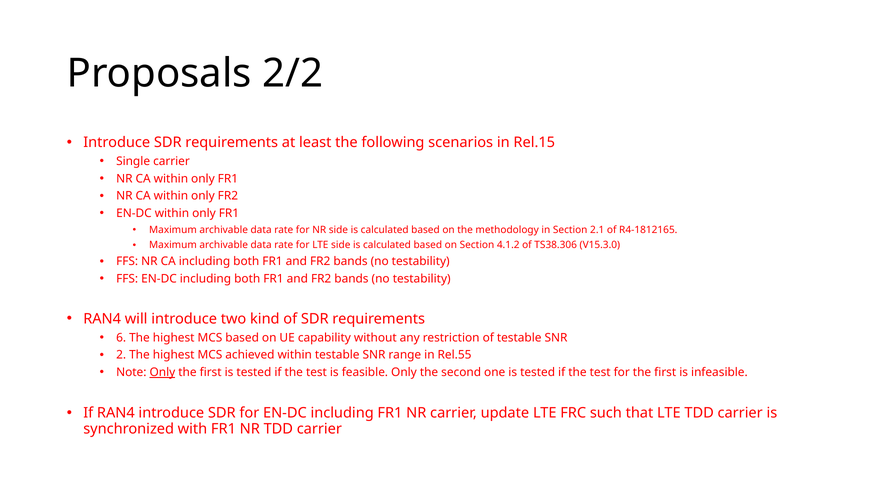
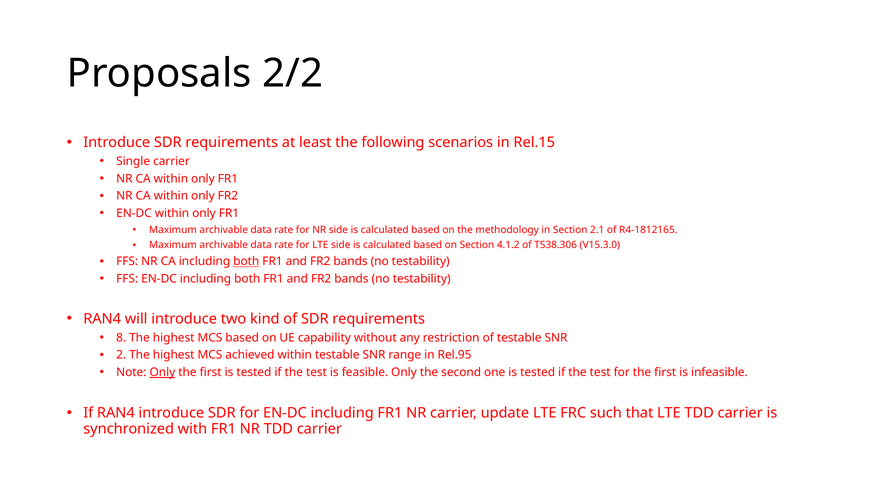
both at (246, 262) underline: none -> present
6: 6 -> 8
Rel.55: Rel.55 -> Rel.95
